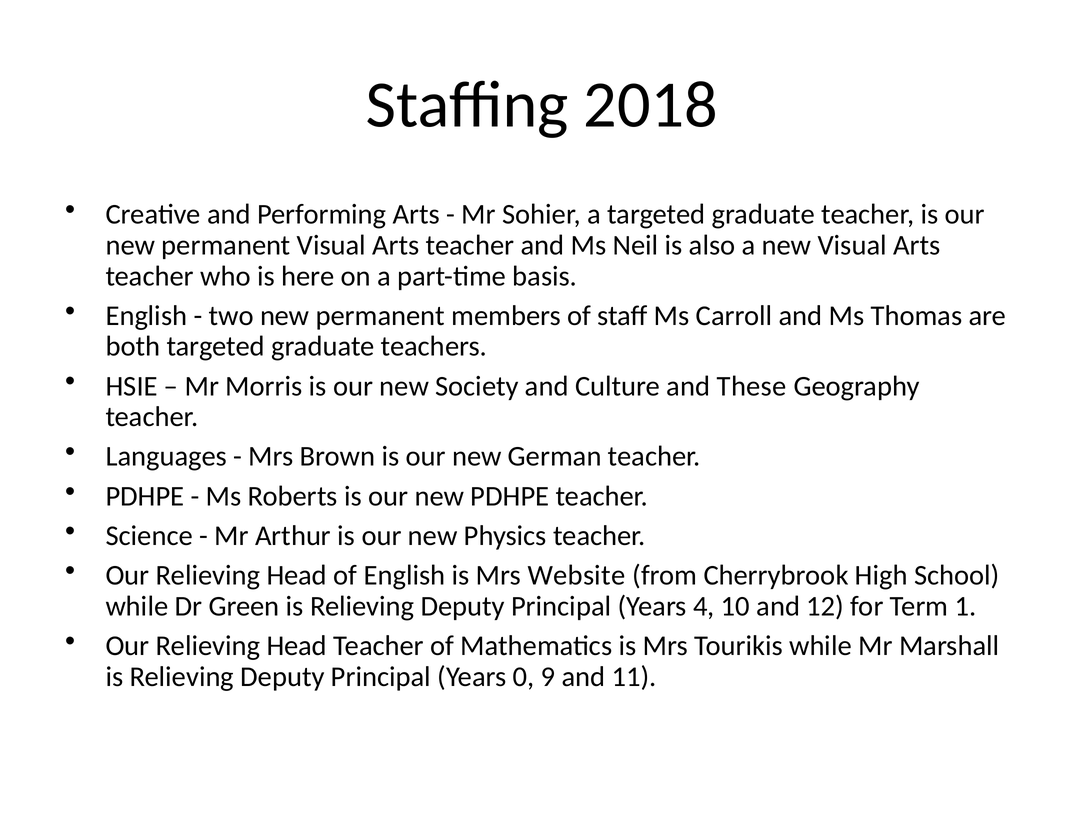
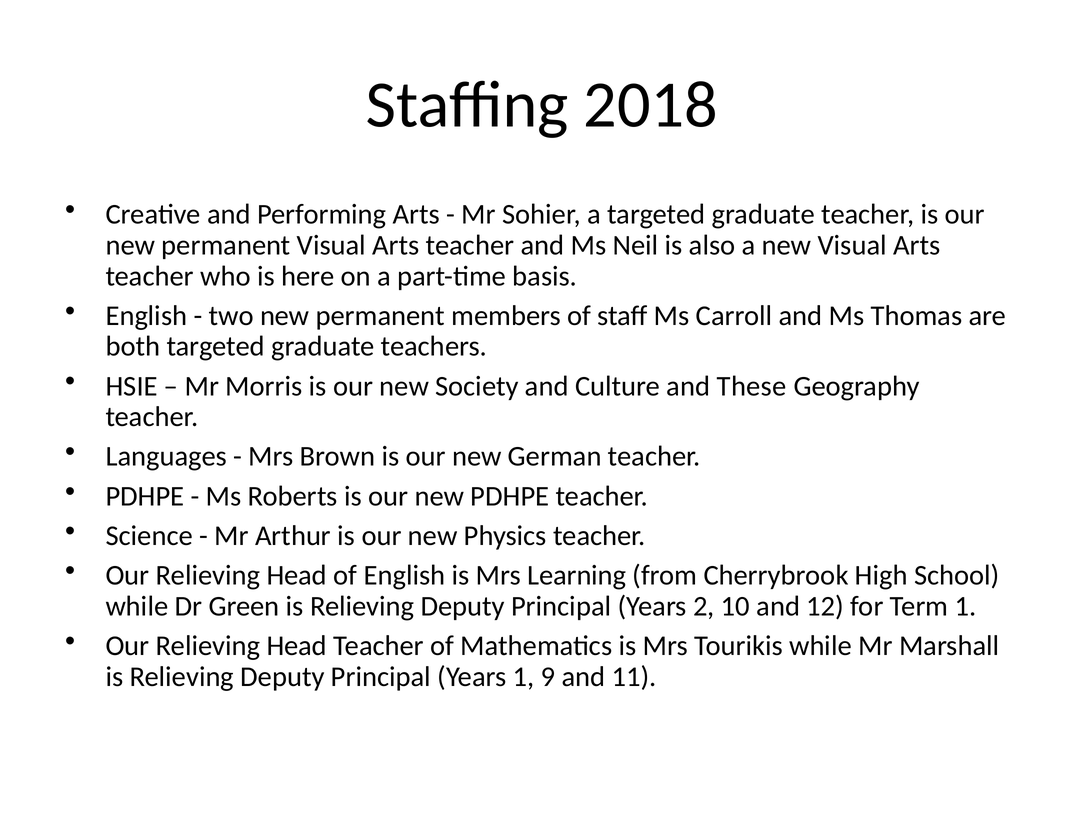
Website: Website -> Learning
4: 4 -> 2
Years 0: 0 -> 1
